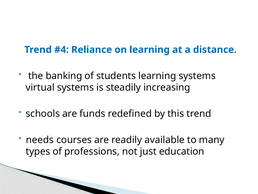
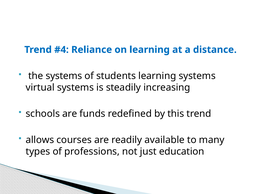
the banking: banking -> systems
needs: needs -> allows
